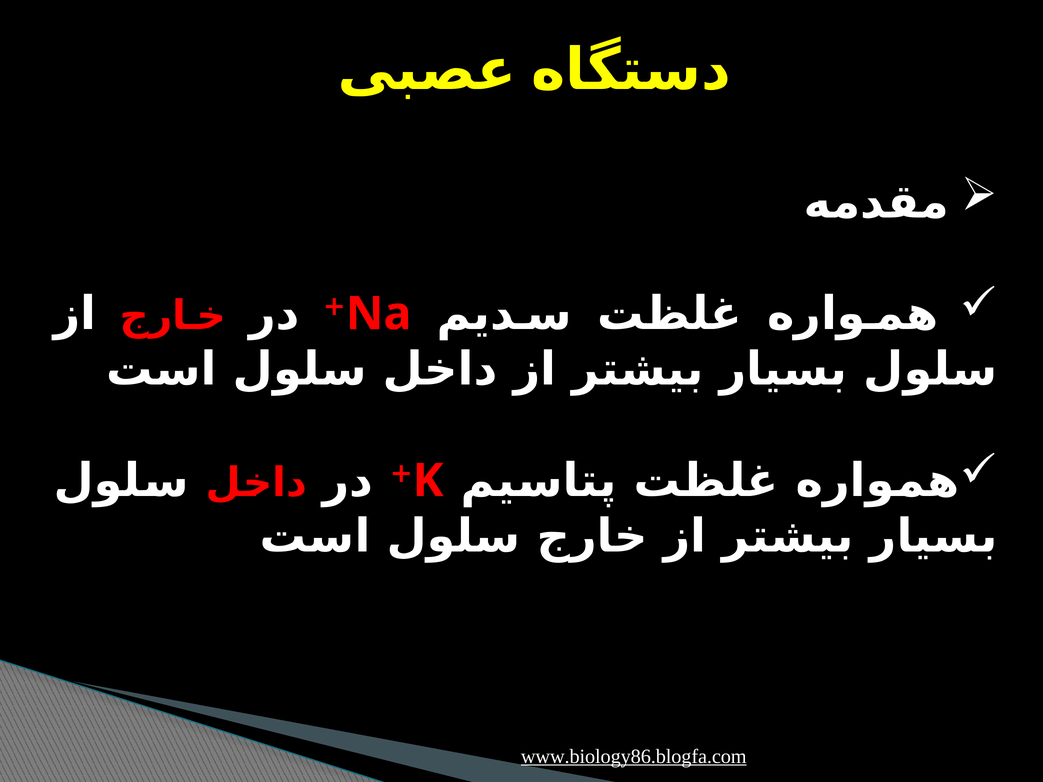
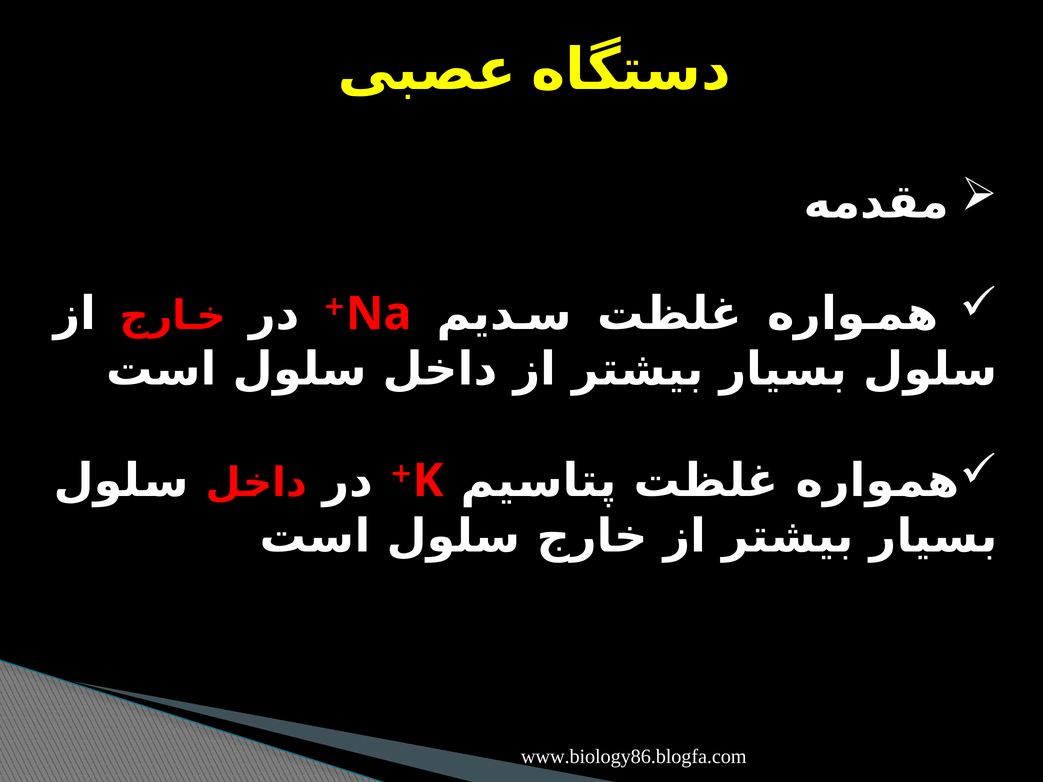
www.biology86.blogfa.com underline: present -> none
